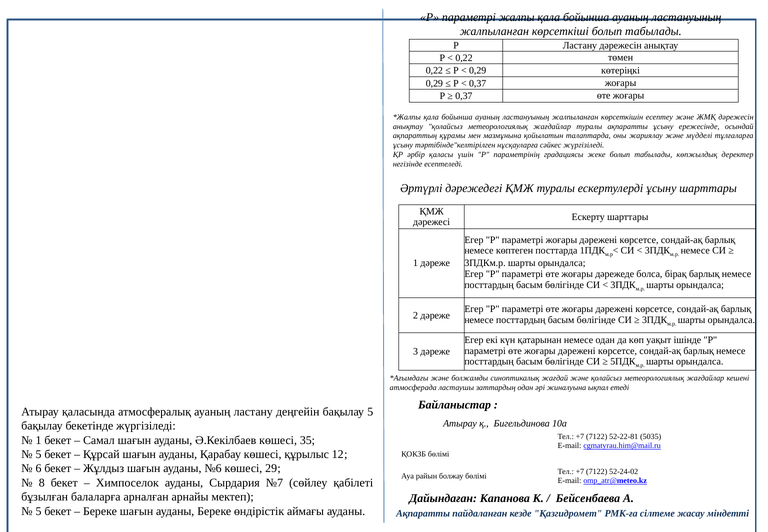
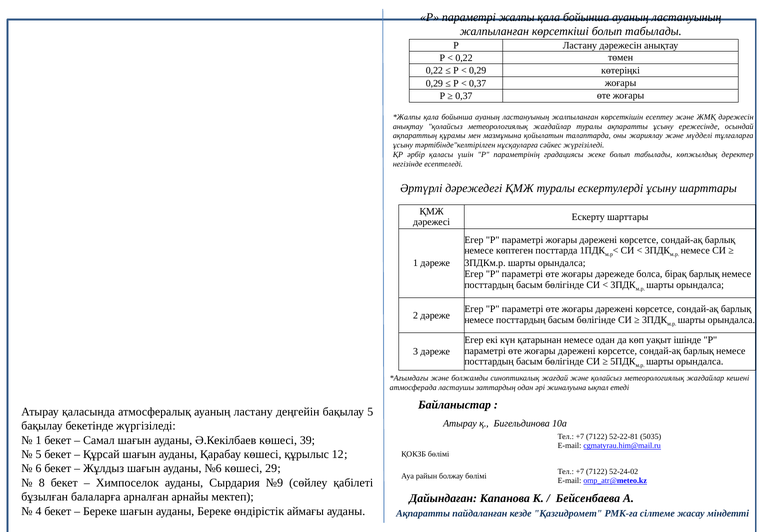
35: 35 -> 39
№7: №7 -> №9
5 at (38, 511): 5 -> 4
